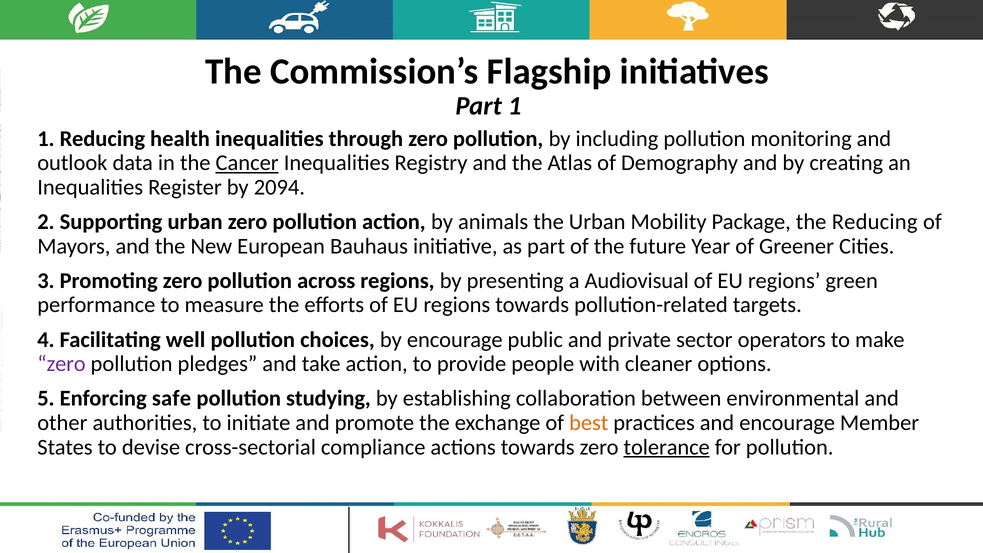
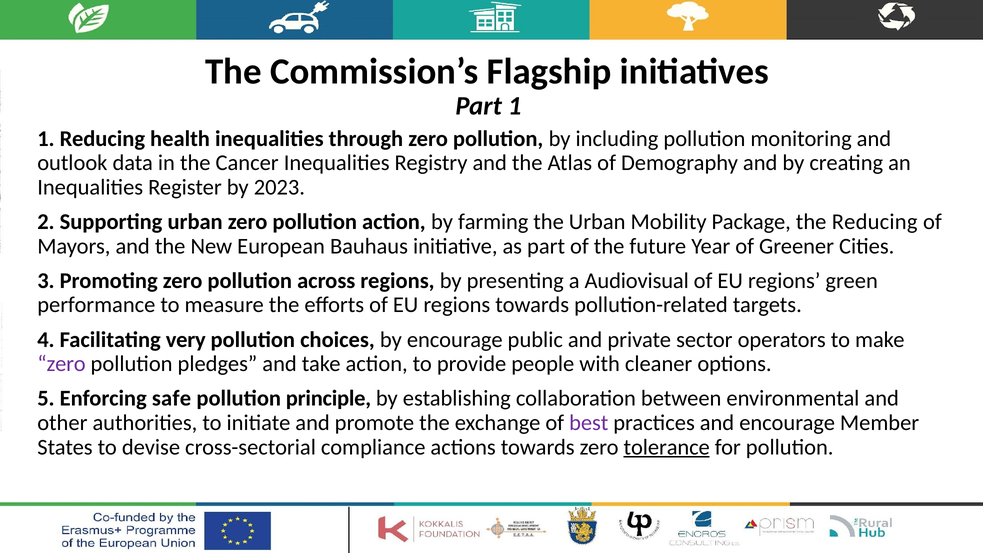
Cancer underline: present -> none
2094: 2094 -> 2023
animals: animals -> farming
well: well -> very
studying: studying -> principle
best colour: orange -> purple
